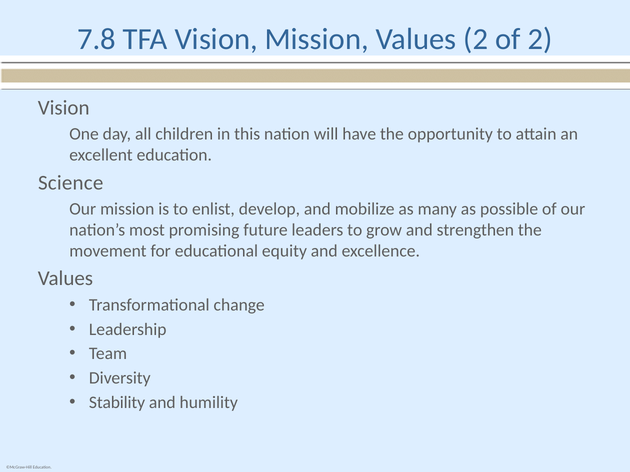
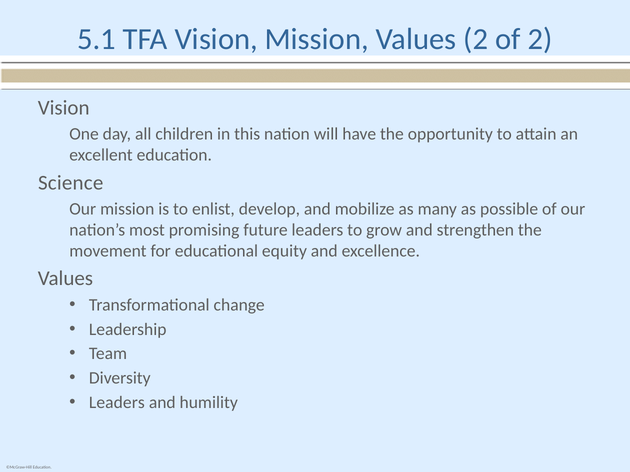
7.8: 7.8 -> 5.1
Stability at (117, 403): Stability -> Leaders
